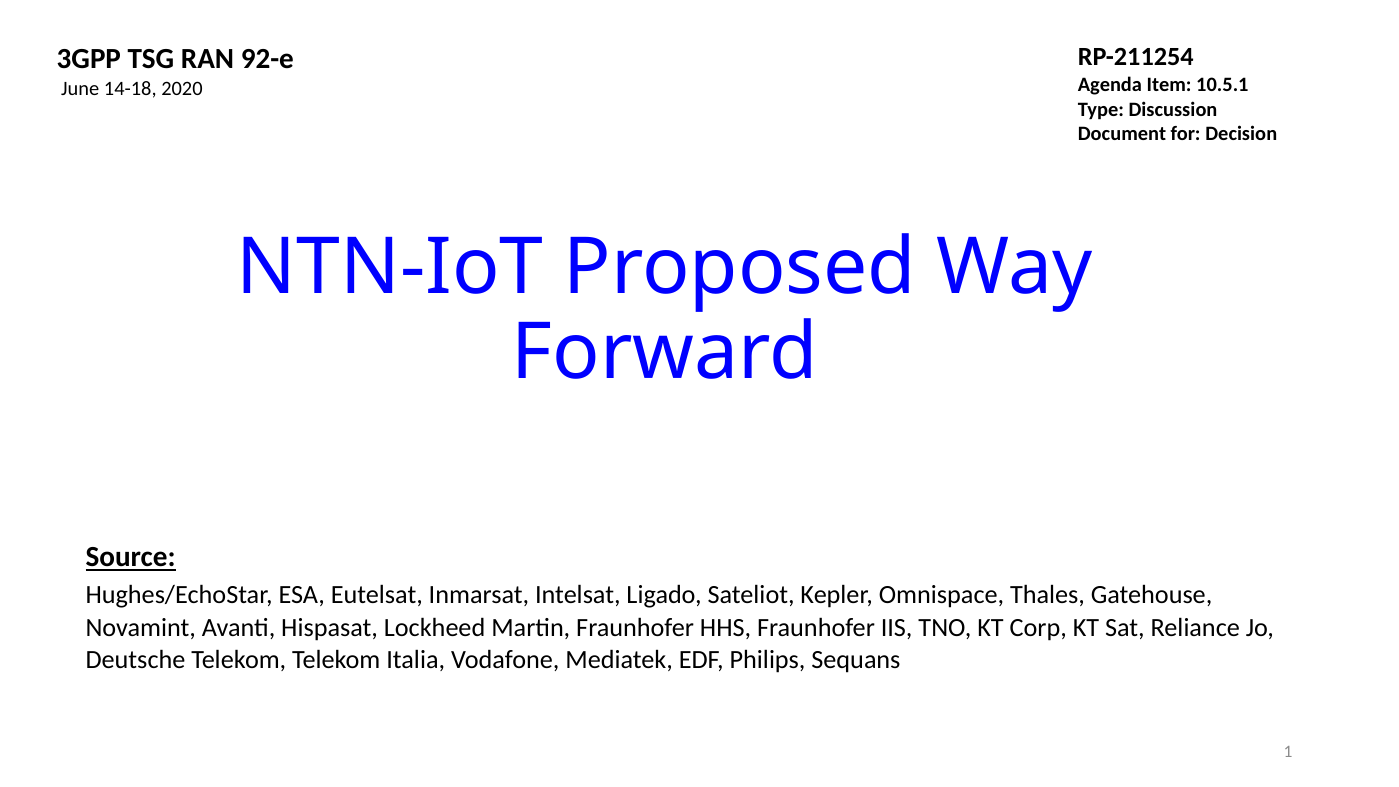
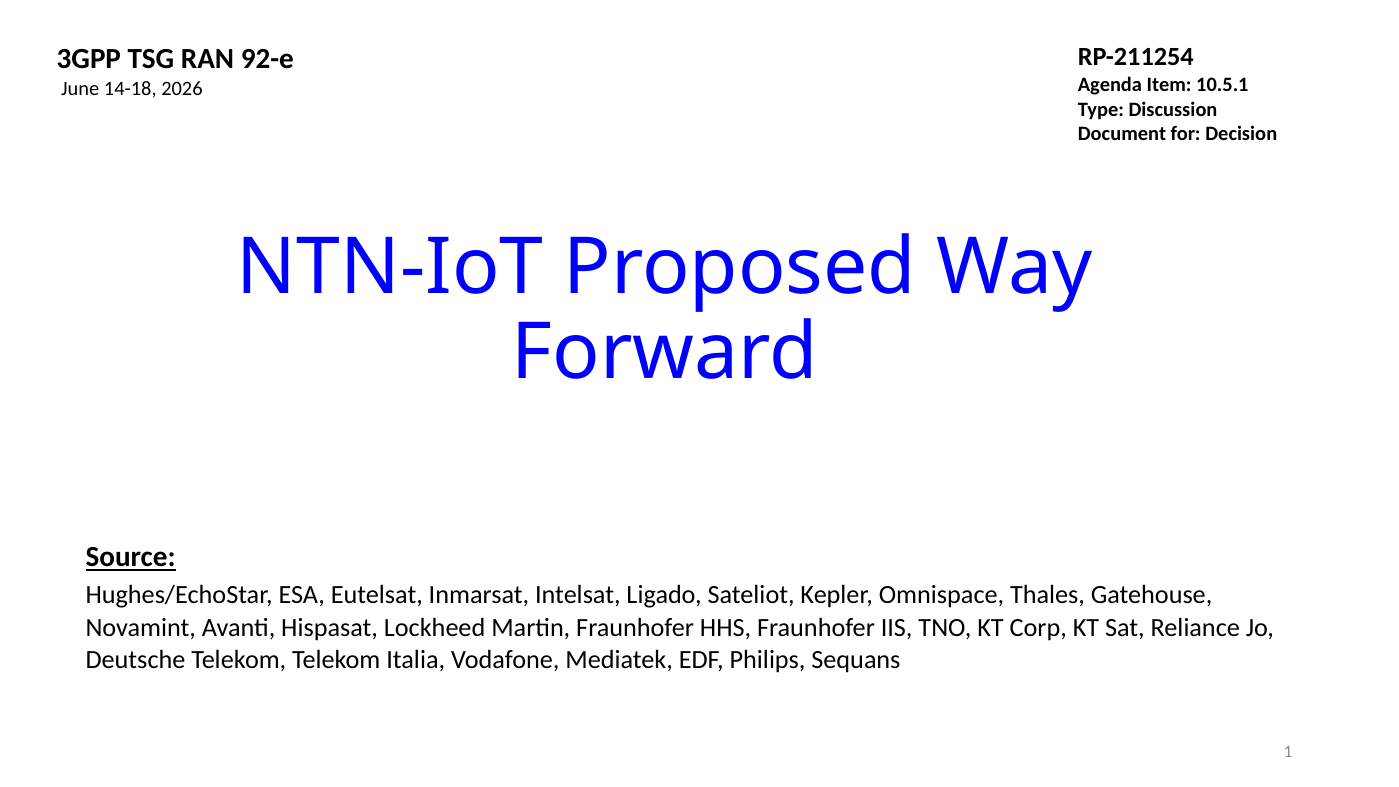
2020: 2020 -> 2026
